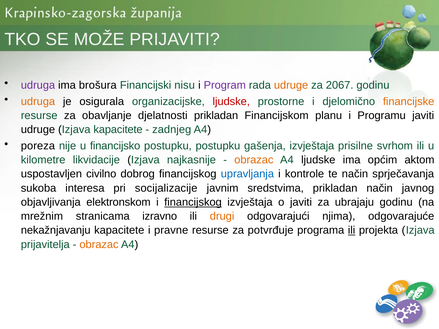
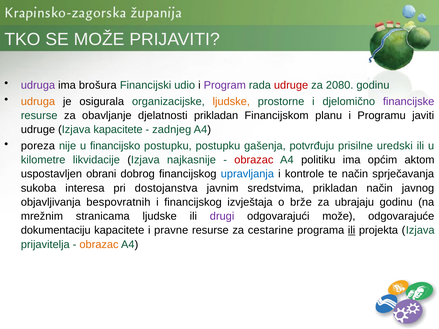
nisu: nisu -> udio
udruge at (291, 85) colour: orange -> red
2067: 2067 -> 2080
ljudske at (231, 102) colour: red -> orange
financijske colour: orange -> purple
gašenja izvještaja: izvještaja -> potvrđuju
svrhom: svrhom -> uredski
obrazac at (254, 160) colour: orange -> red
A4 ljudske: ljudske -> politiku
civilno: civilno -> obrani
socijalizacije: socijalizacije -> dostojanstva
elektronskom: elektronskom -> bespovratnih
financijskog at (193, 202) underline: present -> none
o javiti: javiti -> brže
stranicama izravno: izravno -> ljudske
drugi colour: orange -> purple
odgovarajući njima: njima -> može
nekažnjavanju: nekažnjavanju -> dokumentaciju
potvrđuje: potvrđuje -> cestarine
